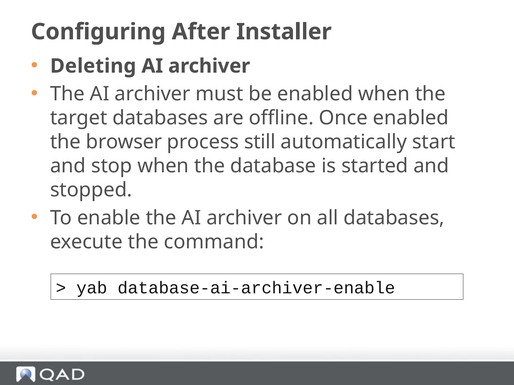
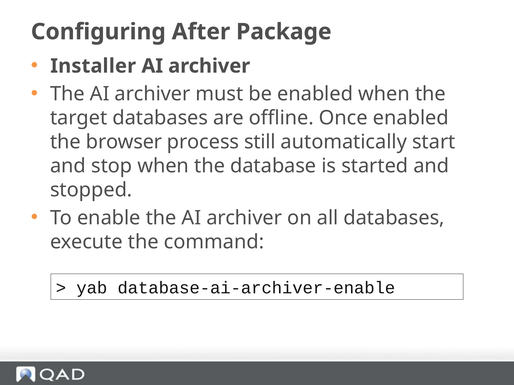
Installer: Installer -> Package
Deleting: Deleting -> Installer
